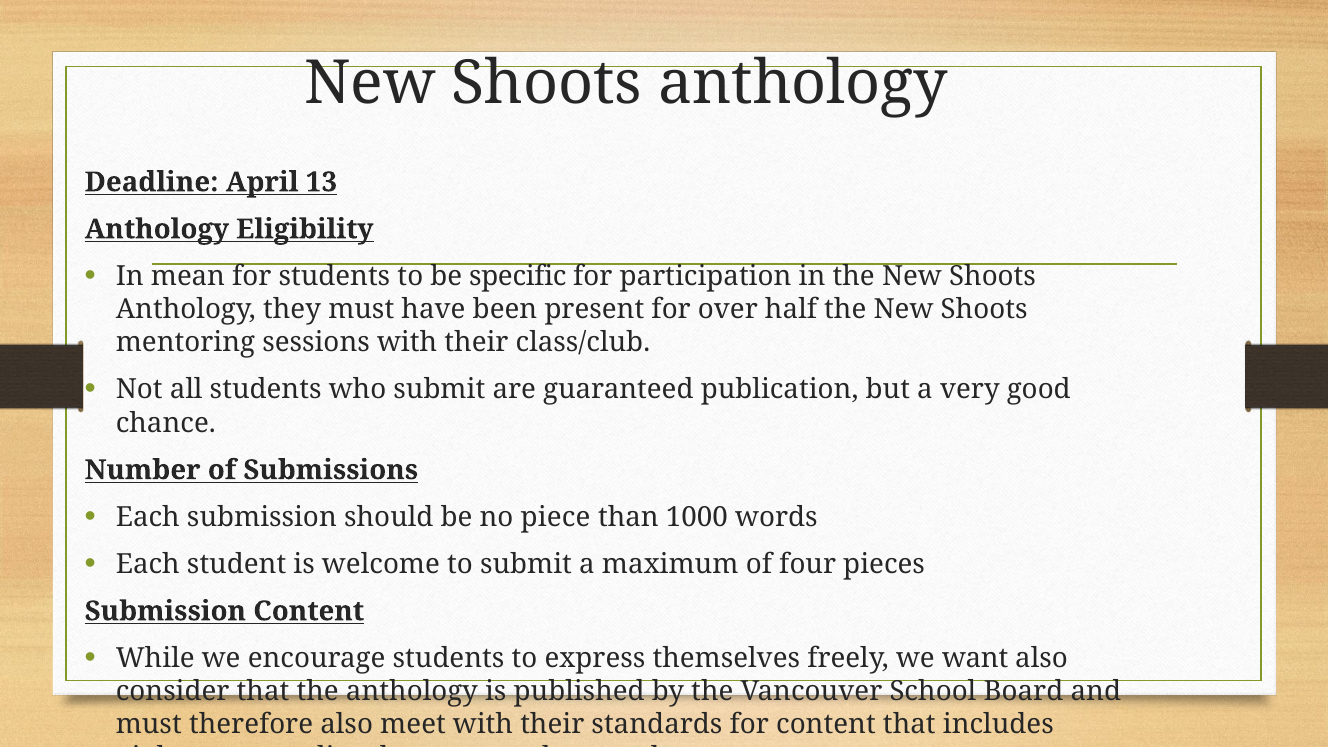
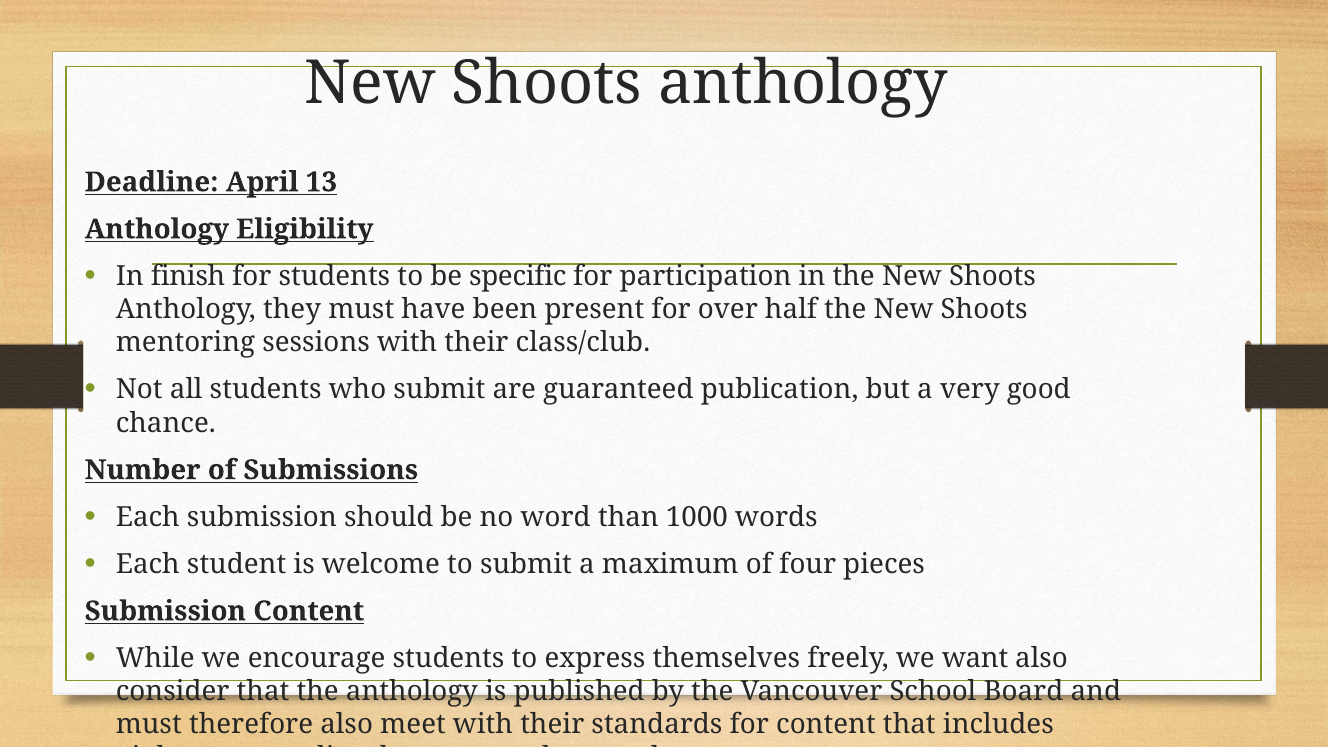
mean: mean -> finish
piece: piece -> word
